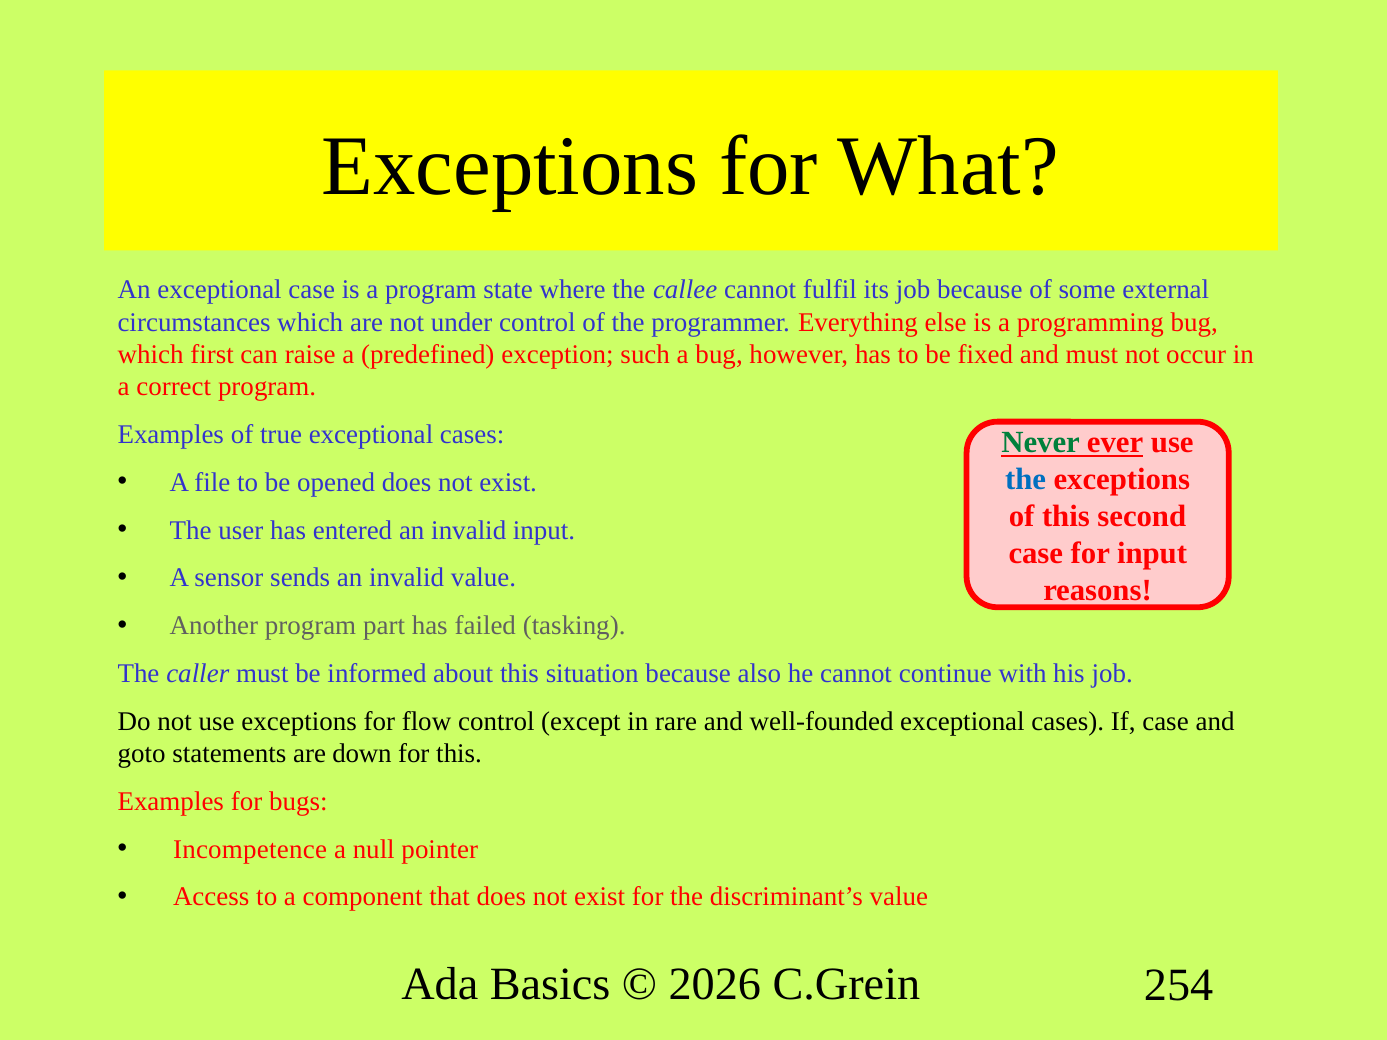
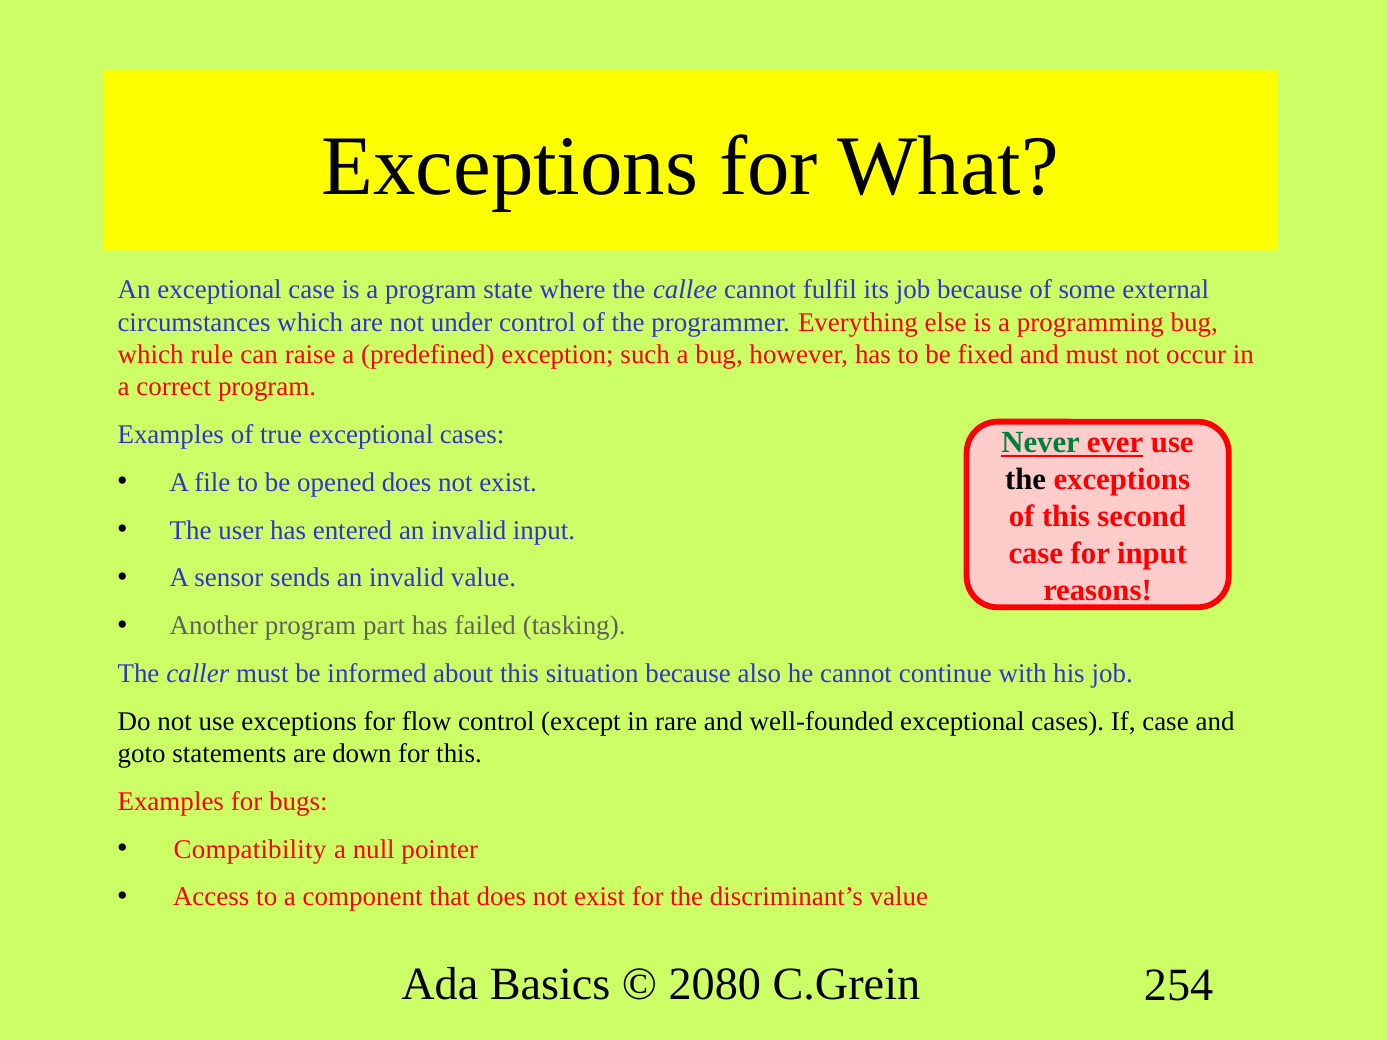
first: first -> rule
the at (1026, 480) colour: blue -> black
Incompetence: Incompetence -> Compatibility
2026: 2026 -> 2080
